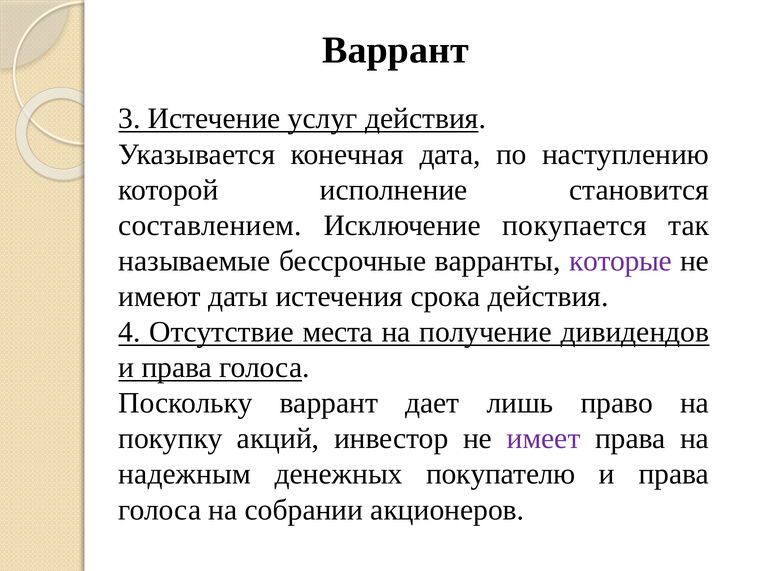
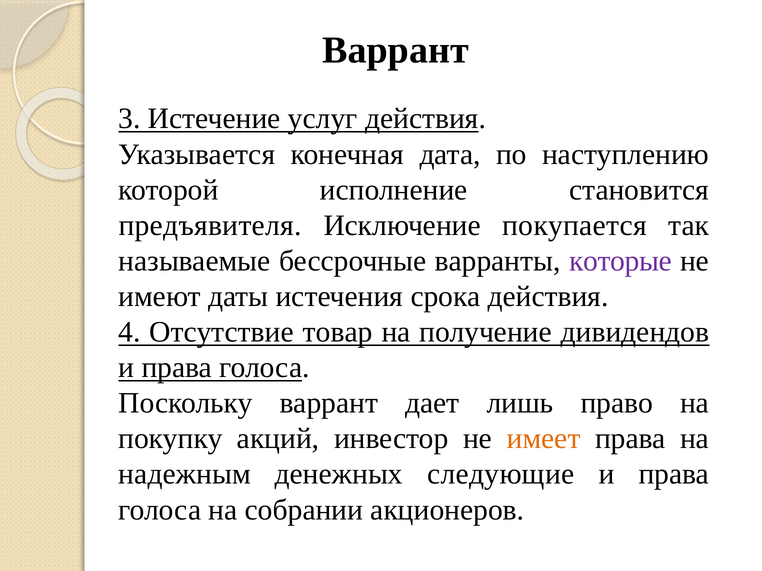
составлением: составлением -> предъявителя
места: места -> товар
имеет colour: purple -> orange
покупателю: покупателю -> следующие
